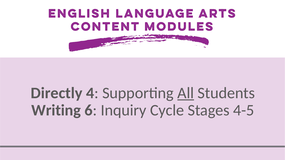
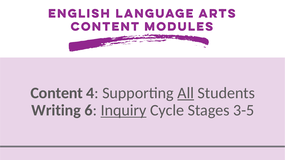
Directly: Directly -> Content
Inquiry underline: none -> present
4-5: 4-5 -> 3-5
